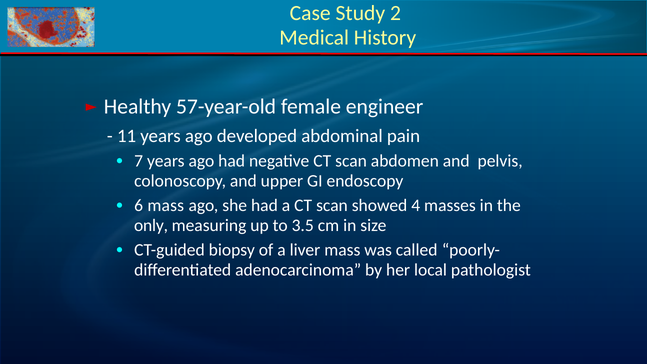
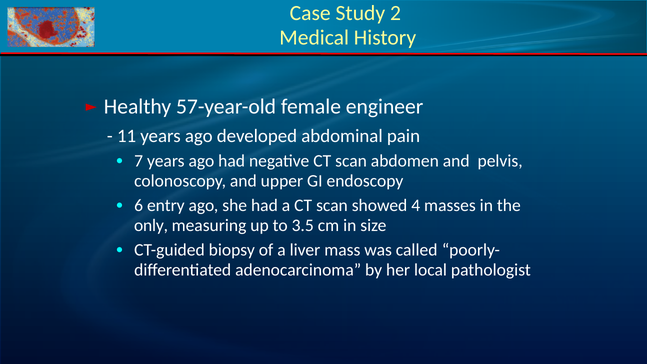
6 mass: mass -> entry
